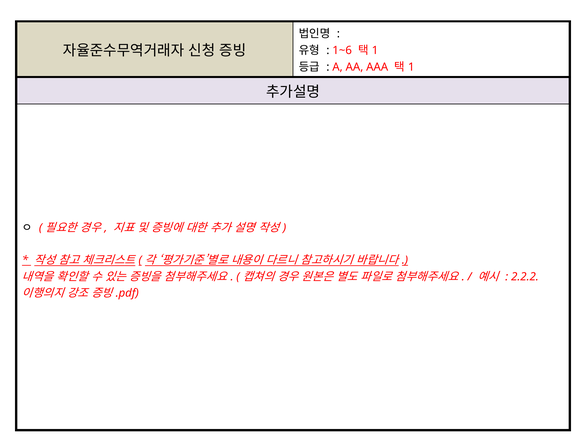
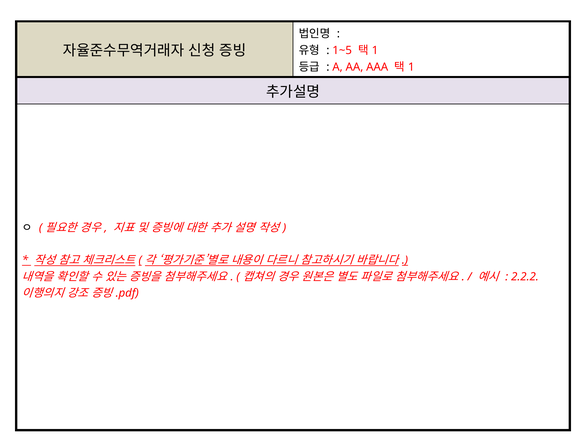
1~6: 1~6 -> 1~5
